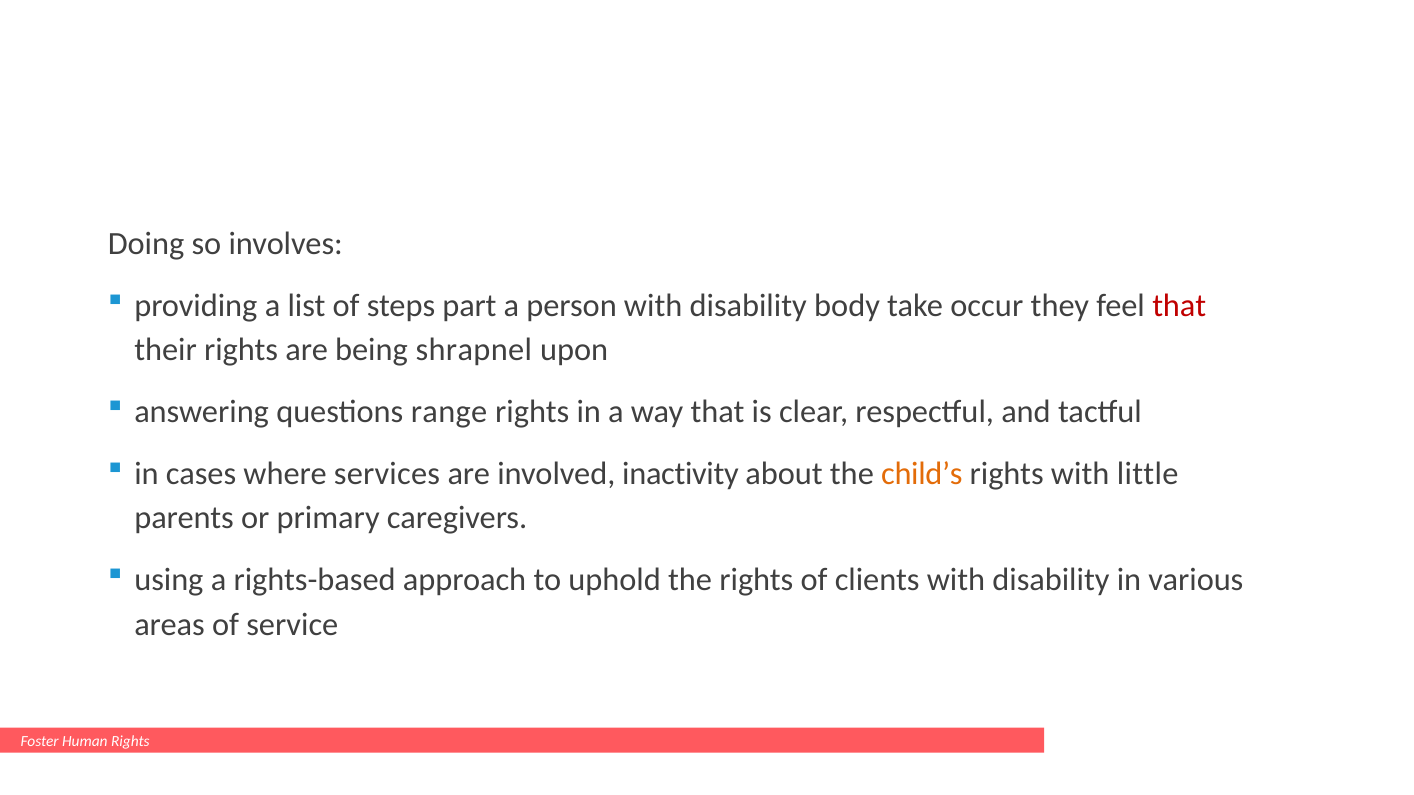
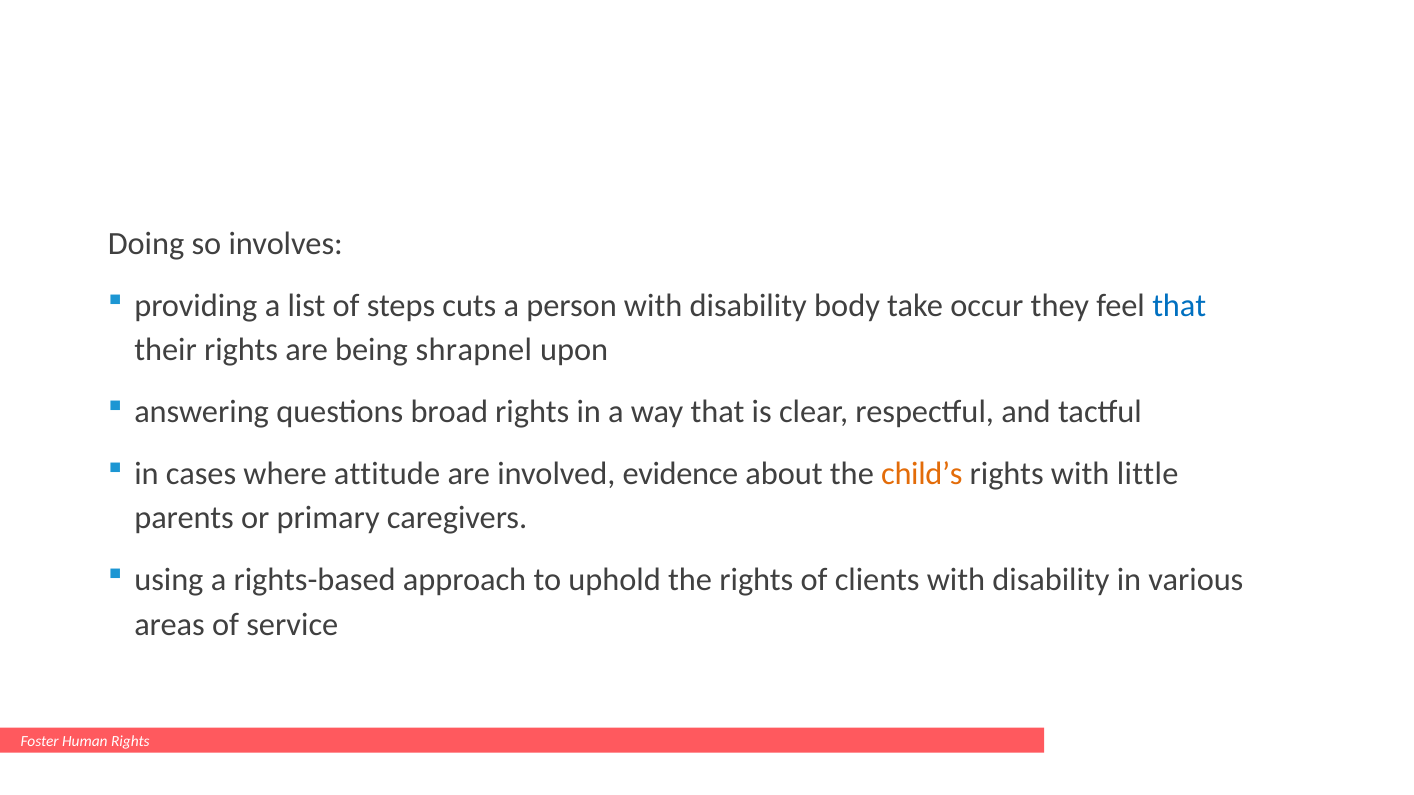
part: part -> cuts
that at (1179, 306) colour: red -> blue
range: range -> broad
services: services -> attitude
inactivity: inactivity -> evidence
